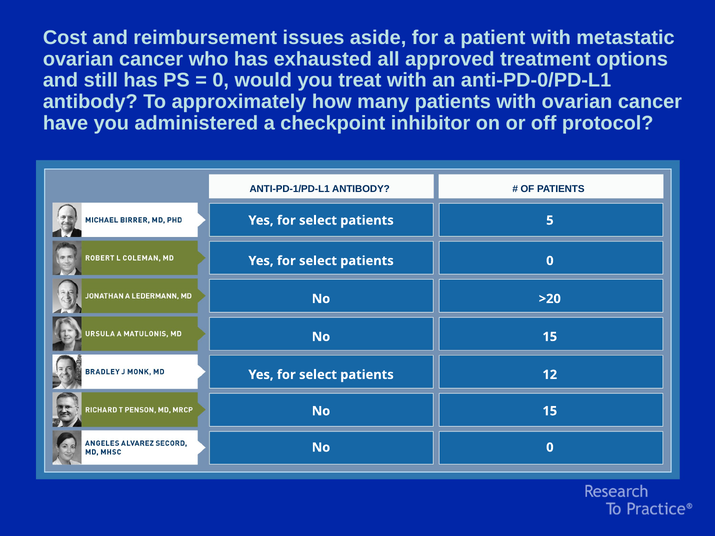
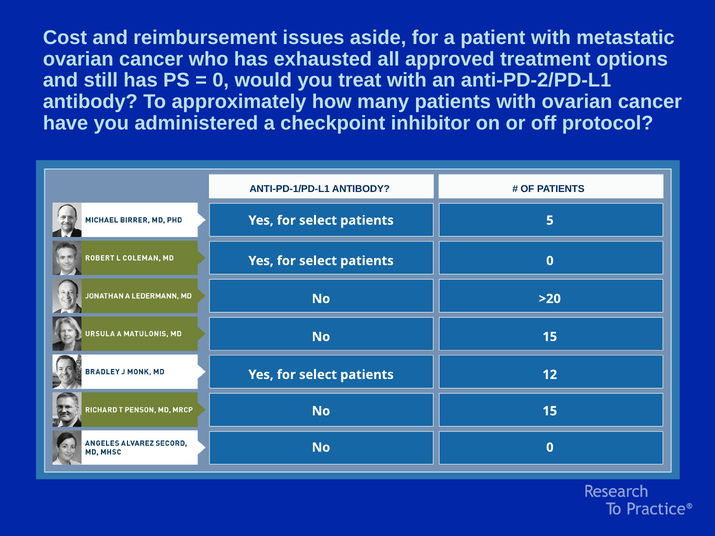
anti-PD-0/PD-L1: anti-PD-0/PD-L1 -> anti-PD-2/PD-L1
